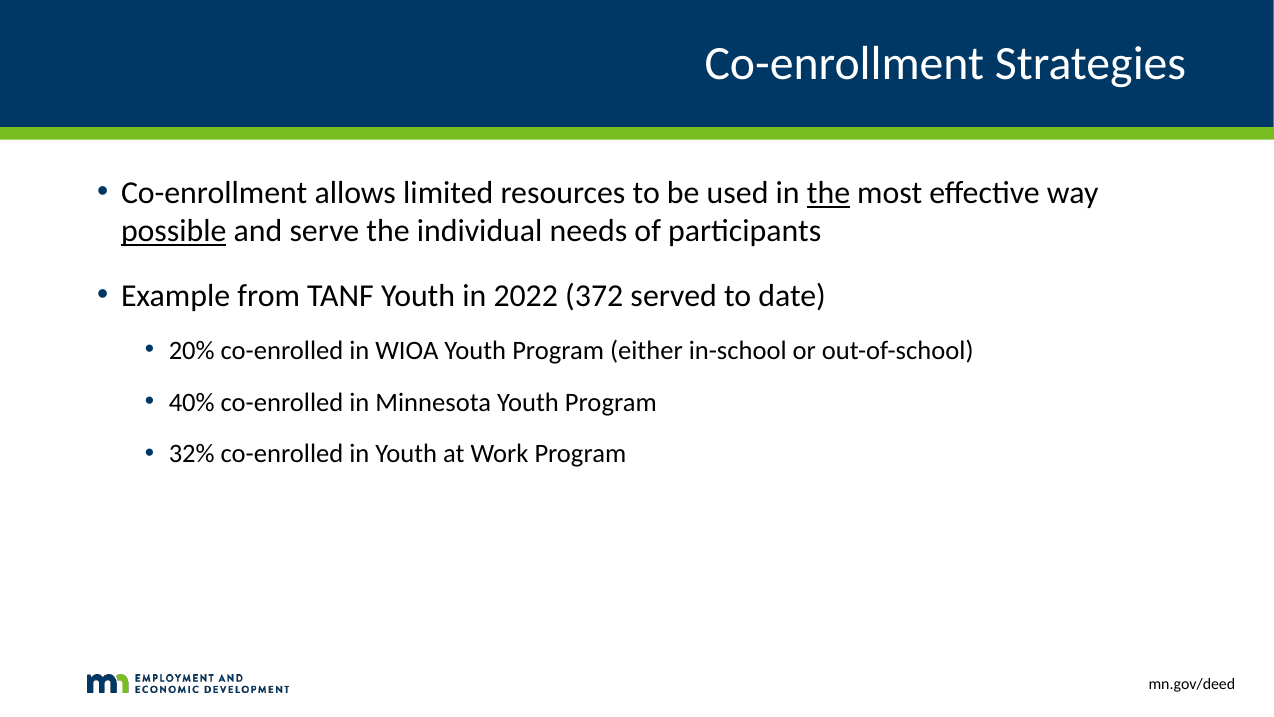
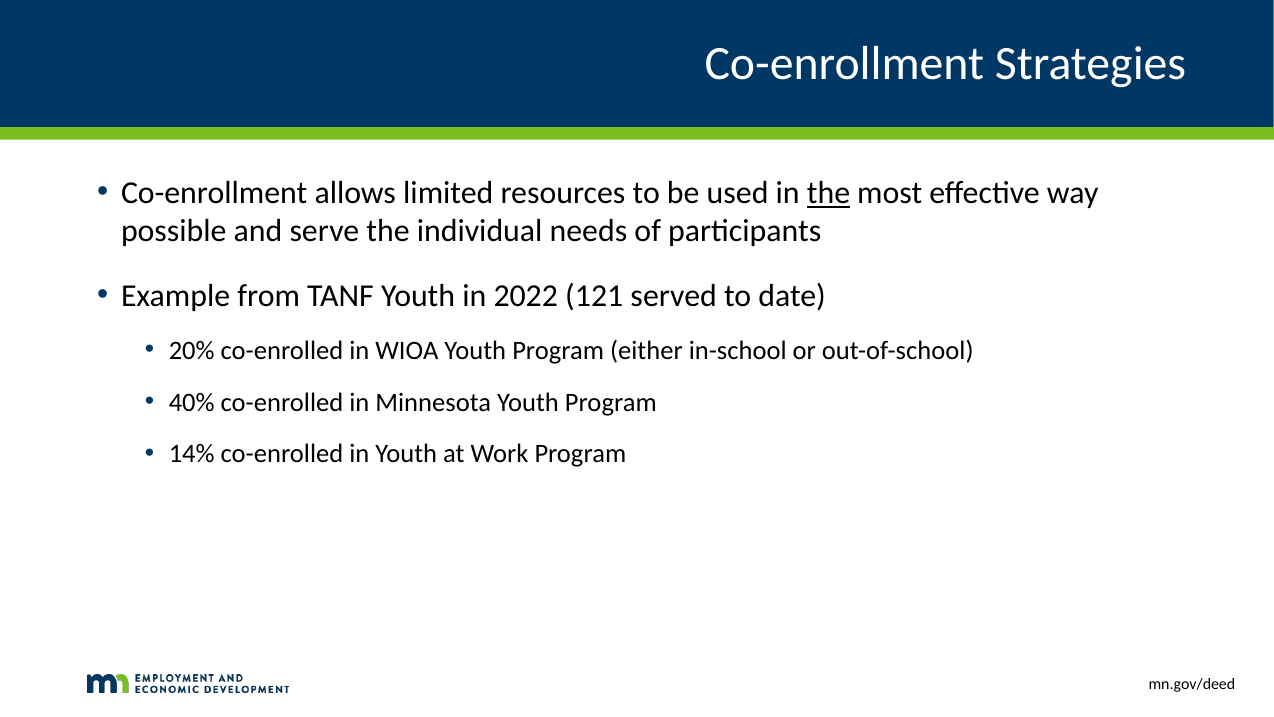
possible underline: present -> none
372: 372 -> 121
32%: 32% -> 14%
